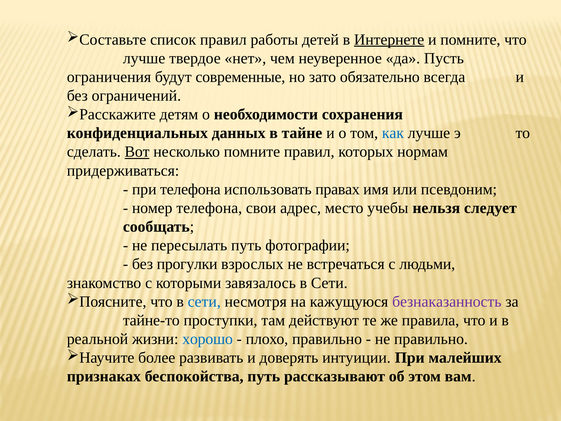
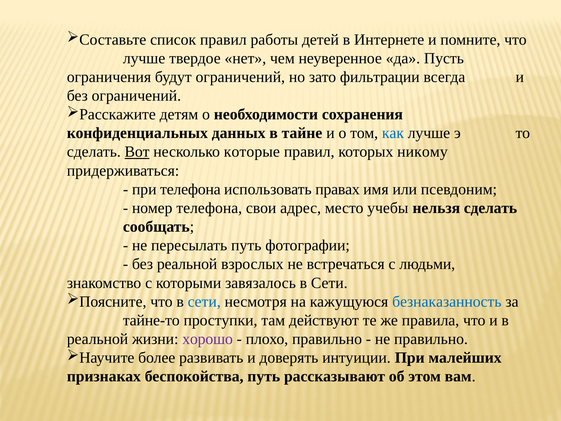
Интернете underline: present -> none
будут современные: современные -> ограничений
обязательно: обязательно -> фильтрации
несколько помните: помните -> которые
нормам: нормам -> никому
нельзя следует: следует -> сделать
без прогулки: прогулки -> реальной
безнаказанность colour: purple -> blue
хорошо colour: blue -> purple
